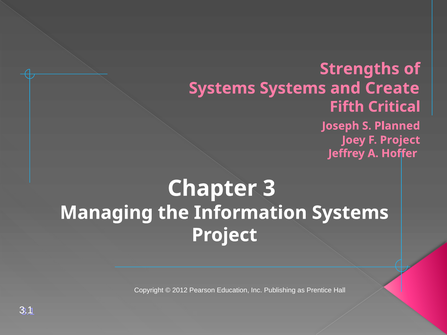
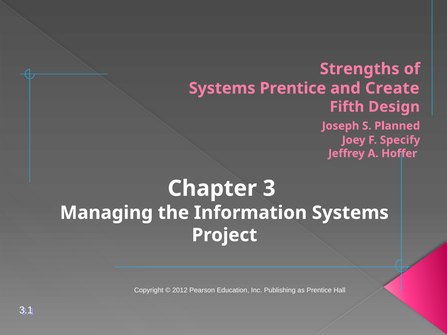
Systems Systems: Systems -> Prentice
Critical: Critical -> Design
F Project: Project -> Specify
